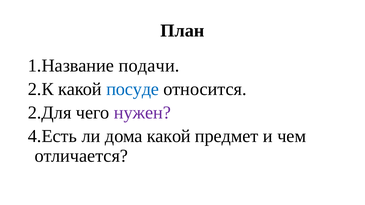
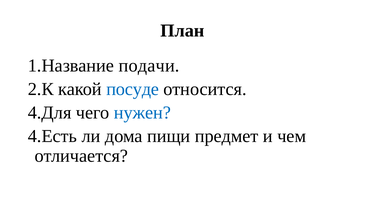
2.Для: 2.Для -> 4.Для
нужен colour: purple -> blue
дома какой: какой -> пищи
